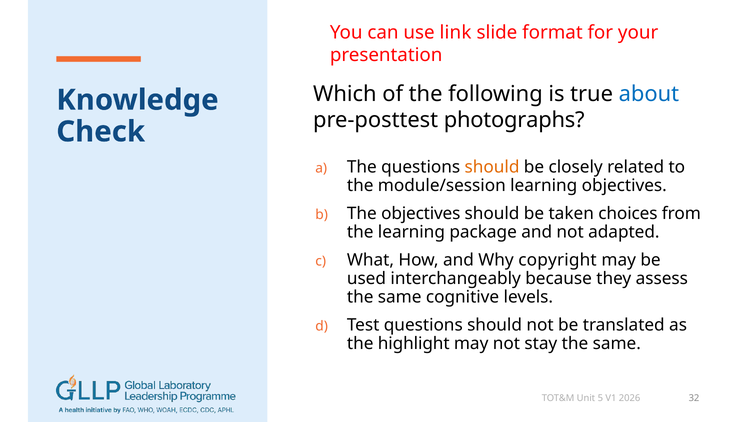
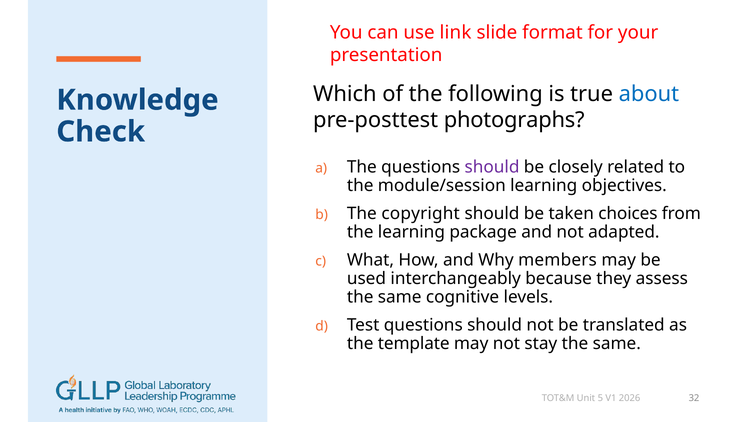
should at (492, 167) colour: orange -> purple
The objectives: objectives -> copyright
copyright: copyright -> members
highlight: highlight -> template
